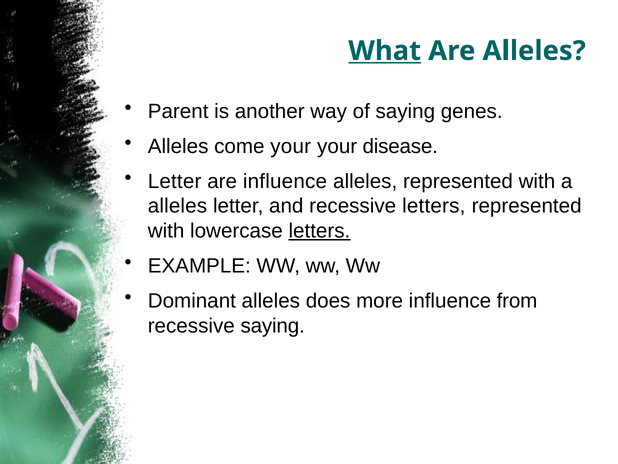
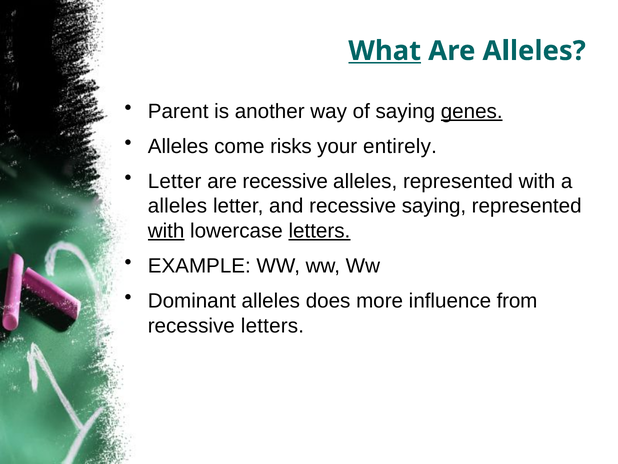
genes underline: none -> present
come your: your -> risks
disease: disease -> entirely
are influence: influence -> recessive
recessive letters: letters -> saying
with at (166, 231) underline: none -> present
recessive saying: saying -> letters
